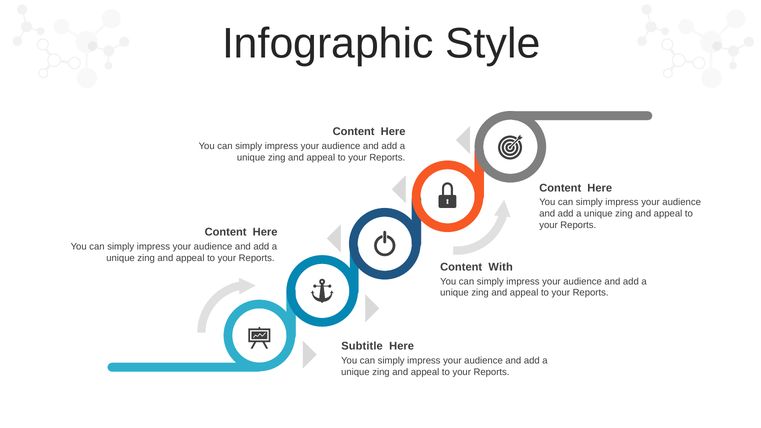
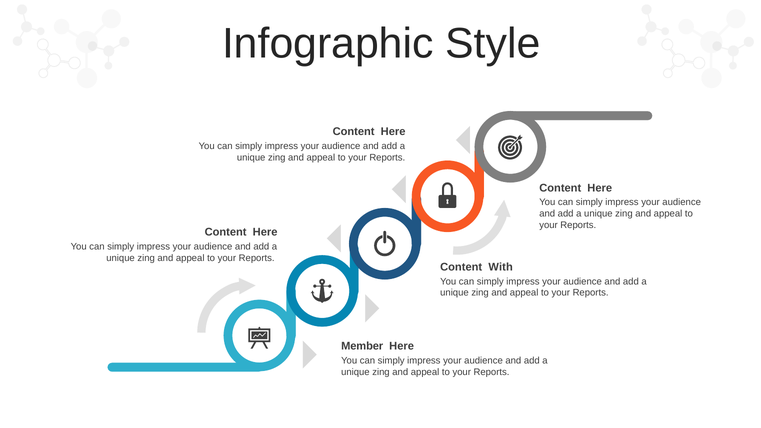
Subtitle: Subtitle -> Member
